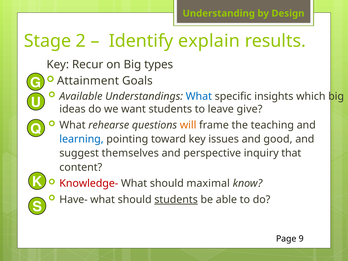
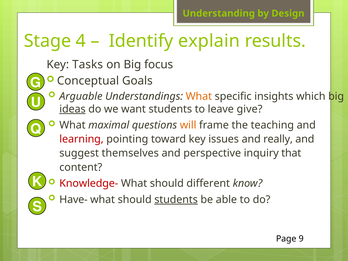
2: 2 -> 4
Recur: Recur -> Tasks
types: types -> focus
Attainment: Attainment -> Conceptual
Available: Available -> Arguable
What at (199, 96) colour: blue -> orange
ideas underline: none -> present
rehearse: rehearse -> maximal
learning colour: blue -> red
good: good -> really
maximal: maximal -> different
